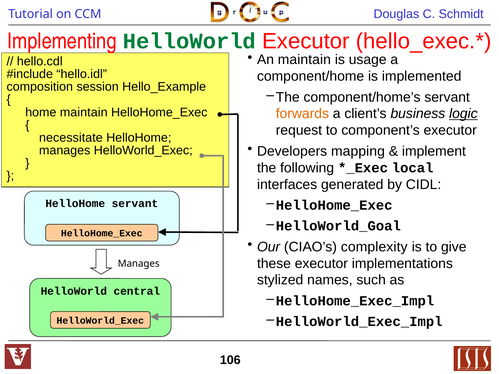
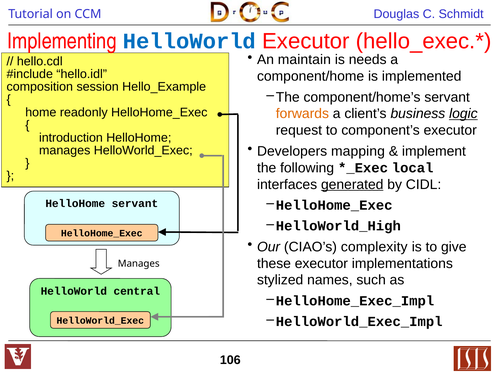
HelloWorld at (189, 41) colour: green -> blue
usage: usage -> needs
home maintain: maintain -> readonly
necessitate: necessitate -> introduction
generated underline: none -> present
HelloWorld_Goal: HelloWorld_Goal -> HelloWorld_High
